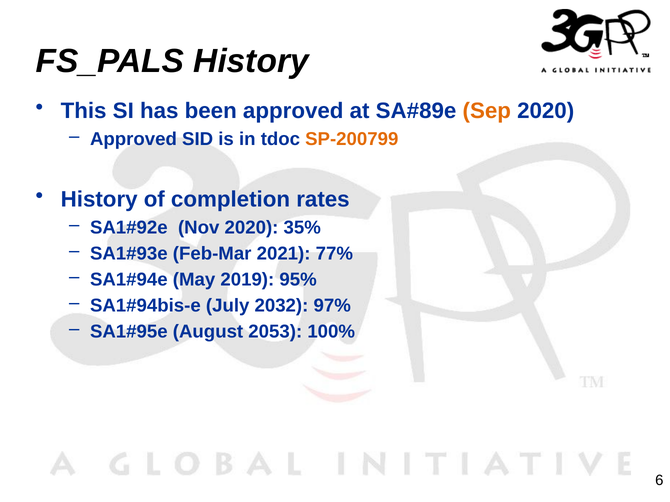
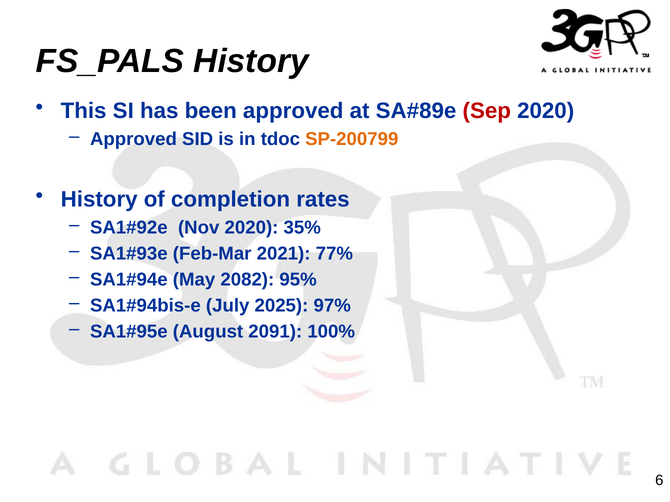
Sep colour: orange -> red
2019: 2019 -> 2082
2032: 2032 -> 2025
2053: 2053 -> 2091
